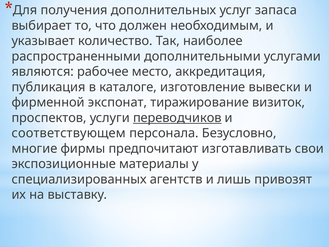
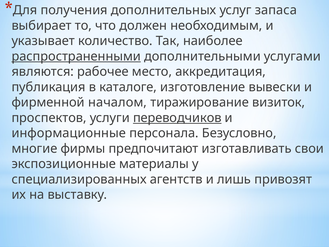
распространенными underline: none -> present
экспонат: экспонат -> началом
соответствующем: соответствующем -> информационные
